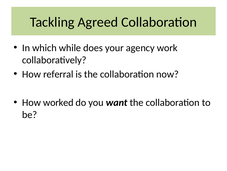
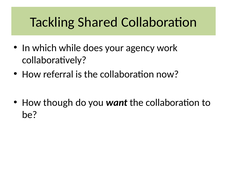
Agreed: Agreed -> Shared
worked: worked -> though
